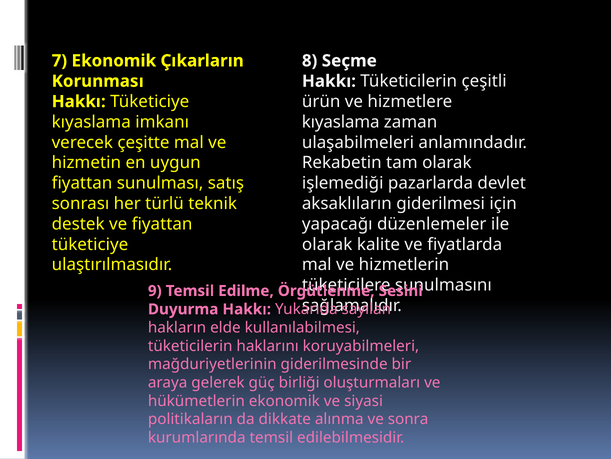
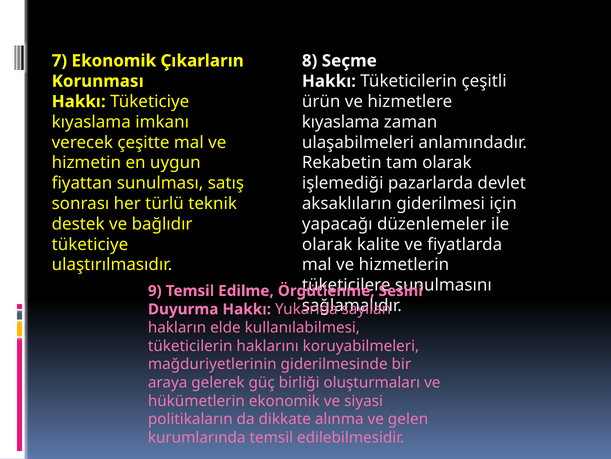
ve fiyattan: fiyattan -> bağlıdır
sonra: sonra -> gelen
